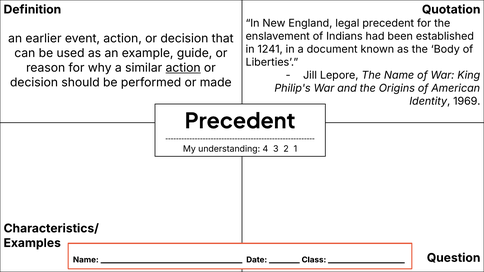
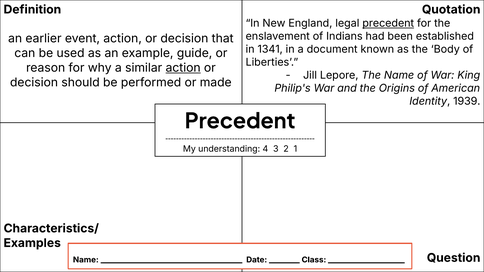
precedent at (388, 23) underline: none -> present
1241: 1241 -> 1341
1969: 1969 -> 1939
